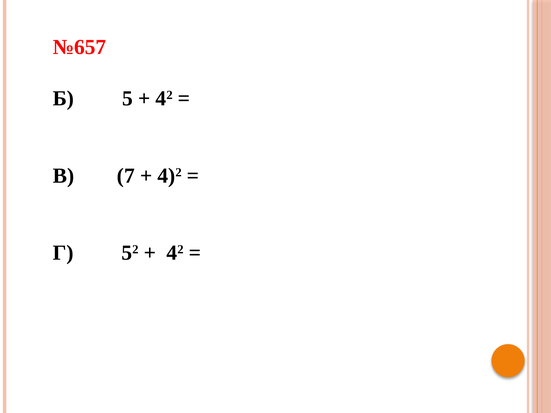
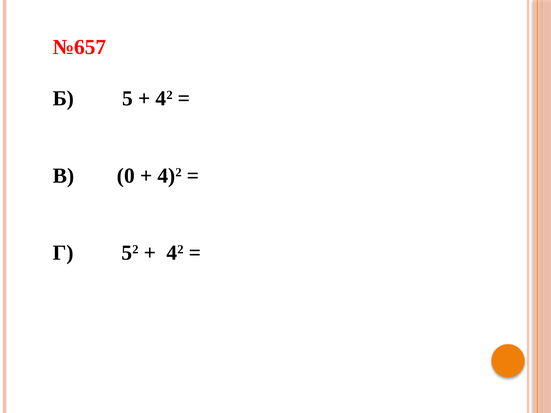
7: 7 -> 0
